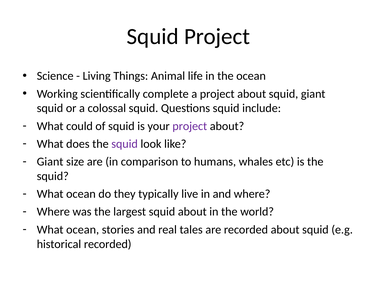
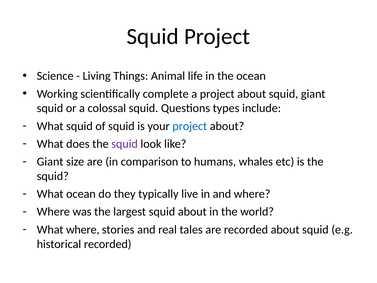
Questions squid: squid -> types
What could: could -> squid
project at (190, 126) colour: purple -> blue
ocean at (83, 229): ocean -> where
